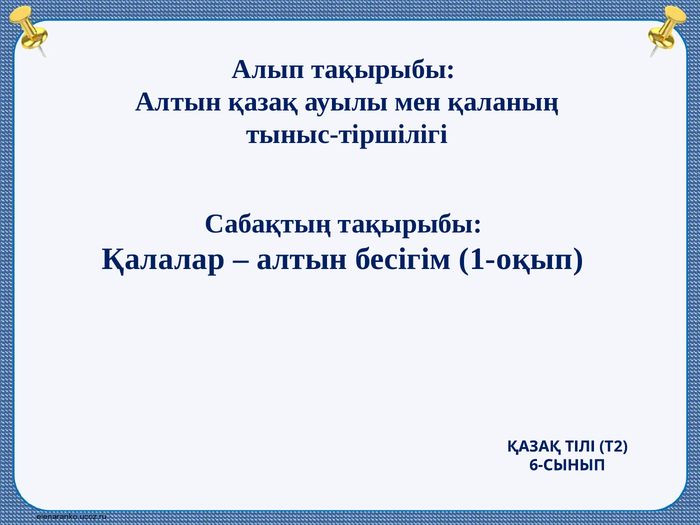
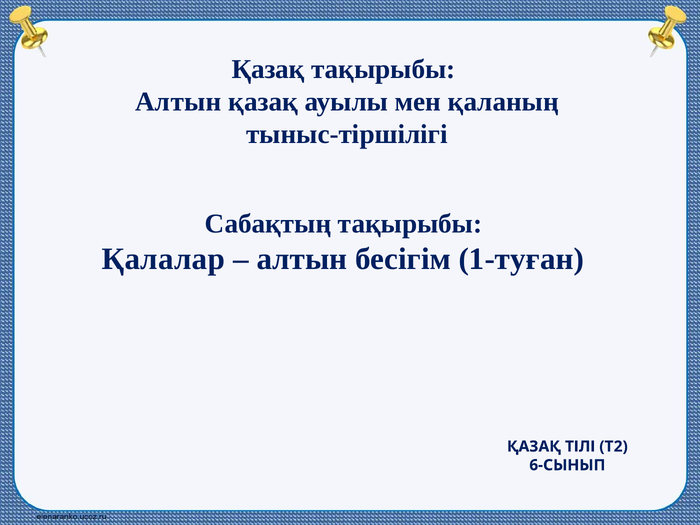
Алып at (268, 69): Алып -> Қазақ
1-оқып: 1-оқып -> 1-туған
